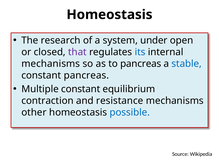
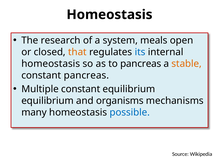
under: under -> meals
that colour: purple -> orange
mechanisms at (51, 64): mechanisms -> homeostasis
stable colour: blue -> orange
contraction at (47, 101): contraction -> equilibrium
resistance: resistance -> organisms
other: other -> many
